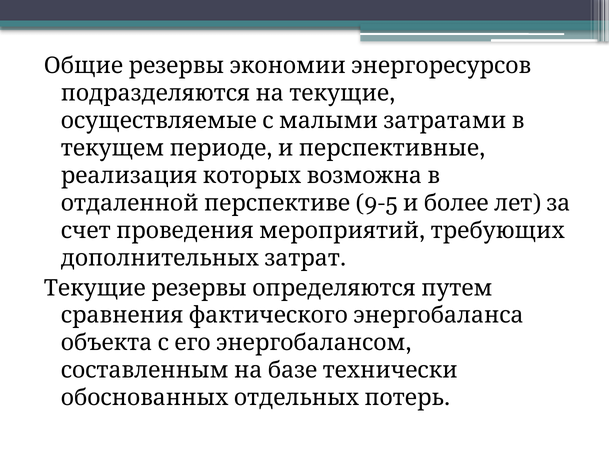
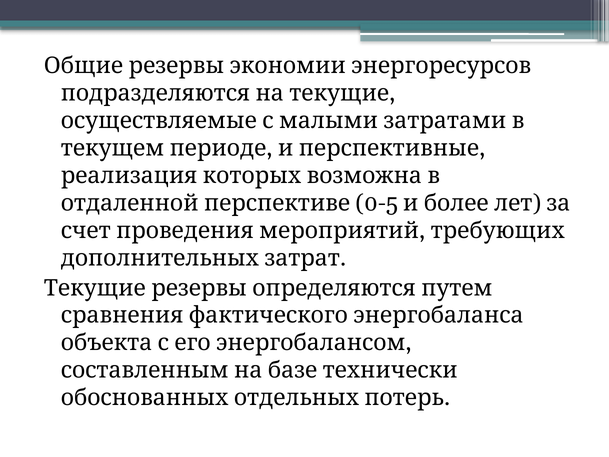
9-5: 9-5 -> 0-5
